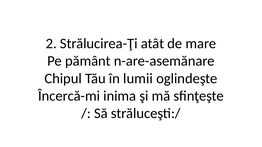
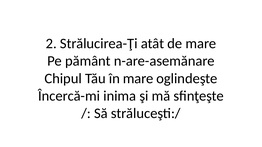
în lumii: lumii -> mare
